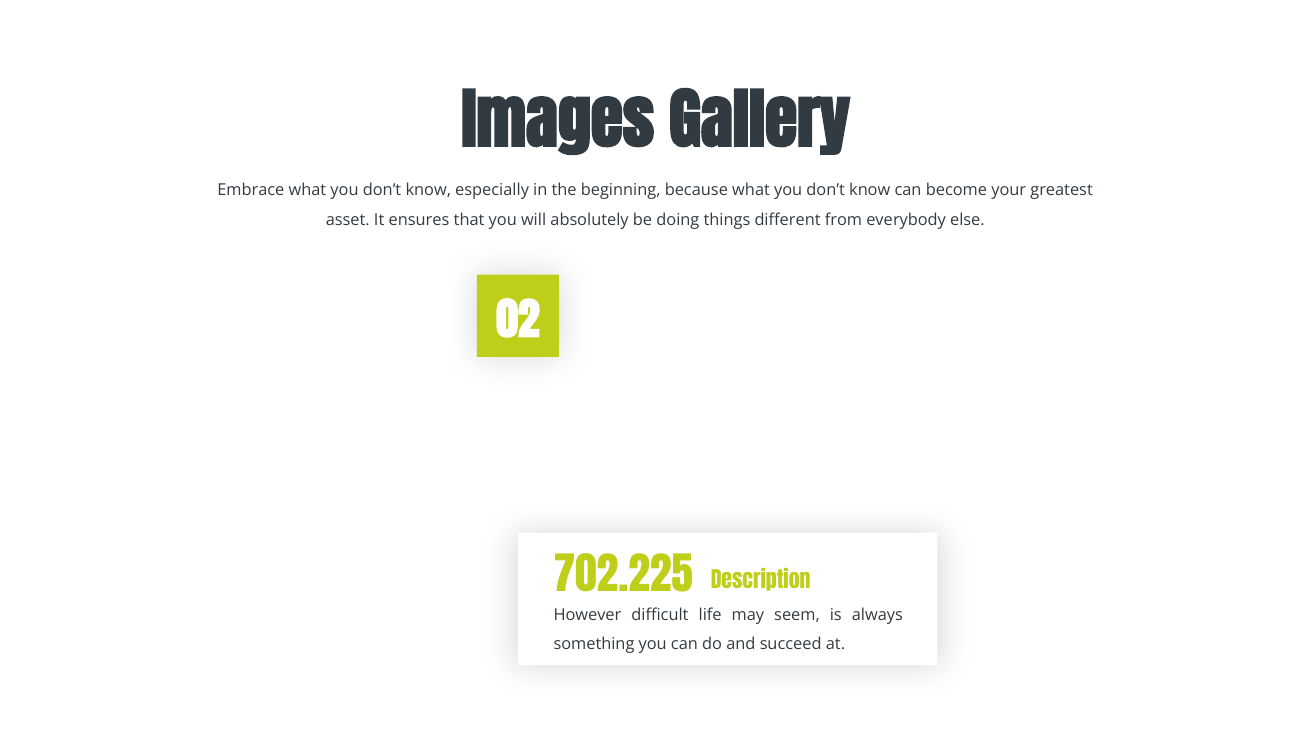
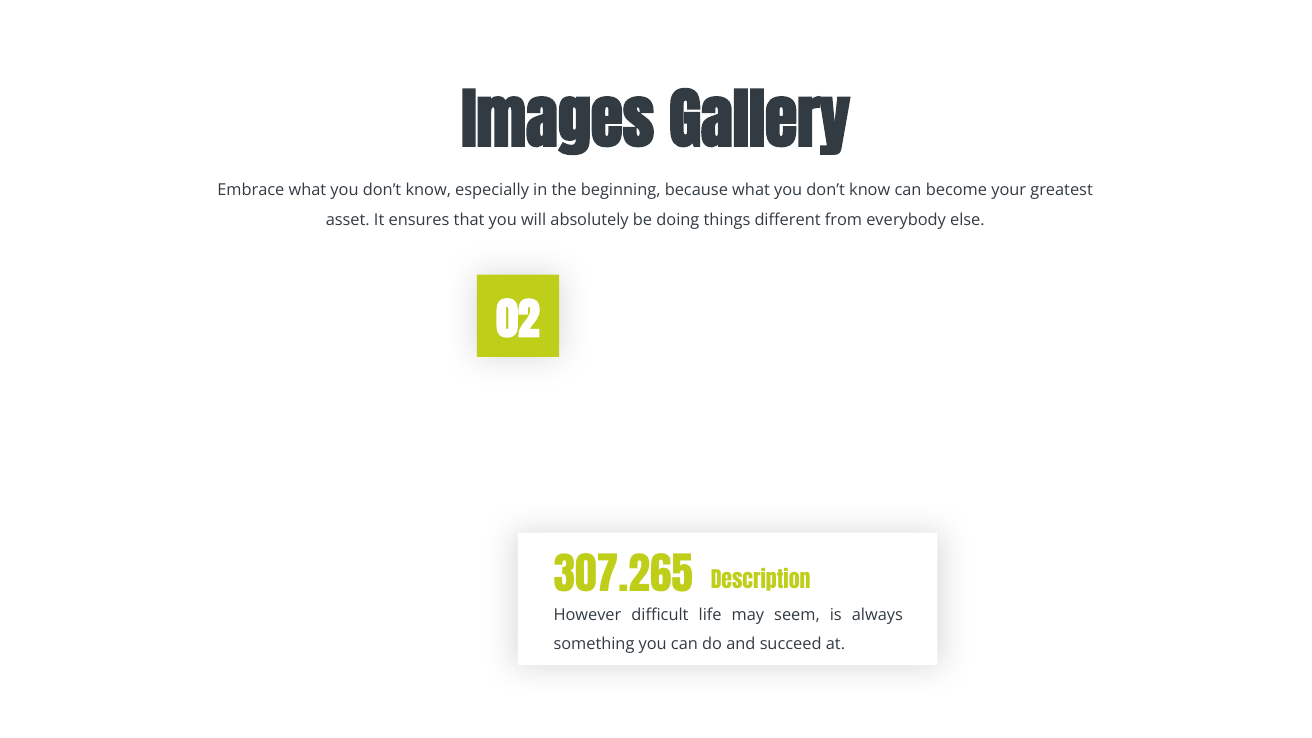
702.225: 702.225 -> 307.265
